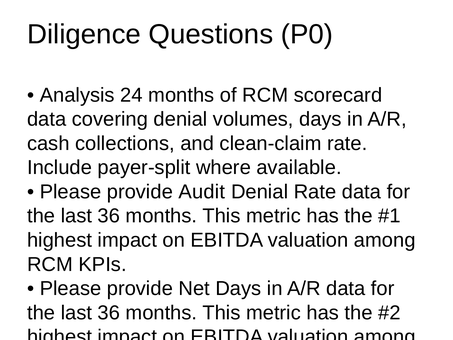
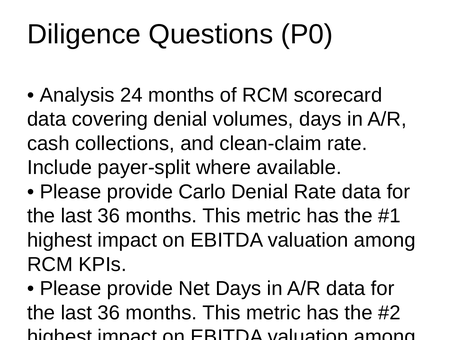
Audit: Audit -> Carlo
